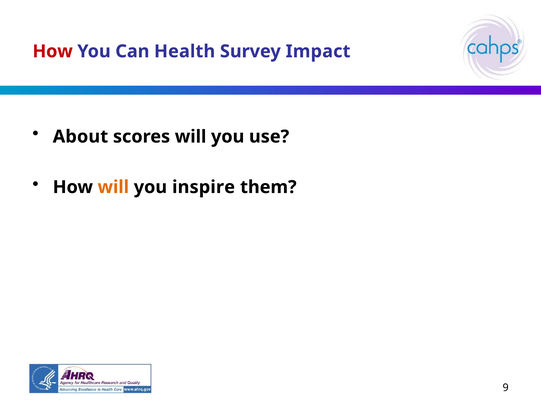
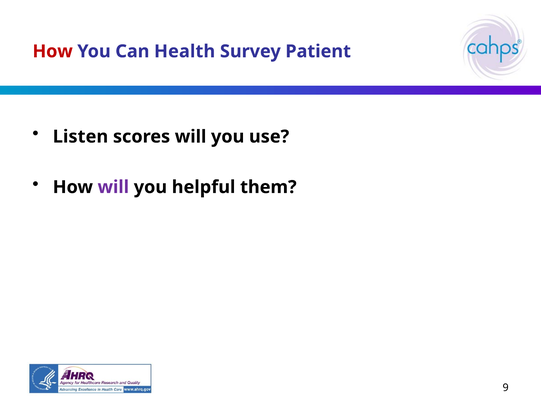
Impact: Impact -> Patient
About: About -> Listen
will at (113, 187) colour: orange -> purple
inspire: inspire -> helpful
